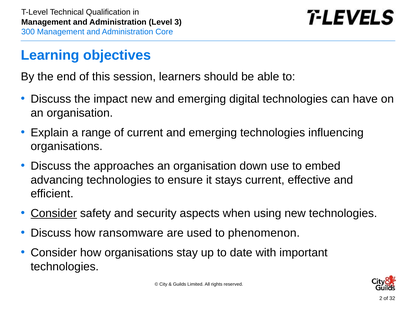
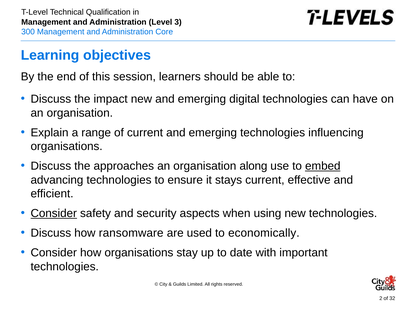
down: down -> along
embed underline: none -> present
phenomenon: phenomenon -> economically
